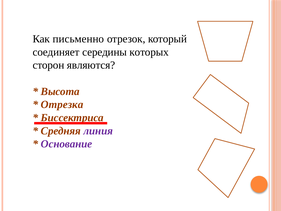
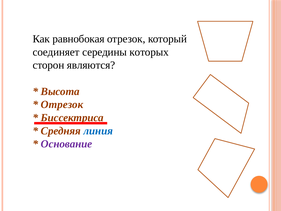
письменно: письменно -> равнобокая
Отрезка at (62, 104): Отрезка -> Отрезок
линия colour: purple -> blue
